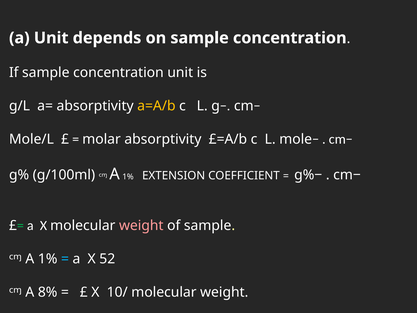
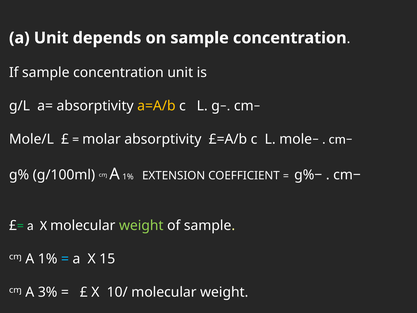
weight at (141, 225) colour: pink -> light green
52: 52 -> 15
8%: 8% -> 3%
